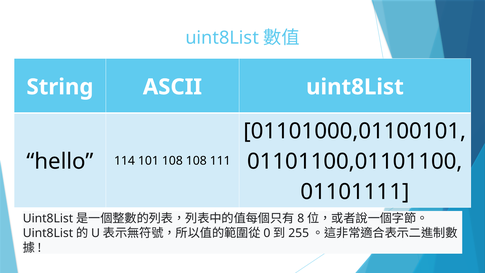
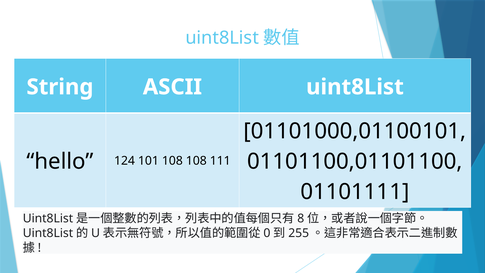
114: 114 -> 124
